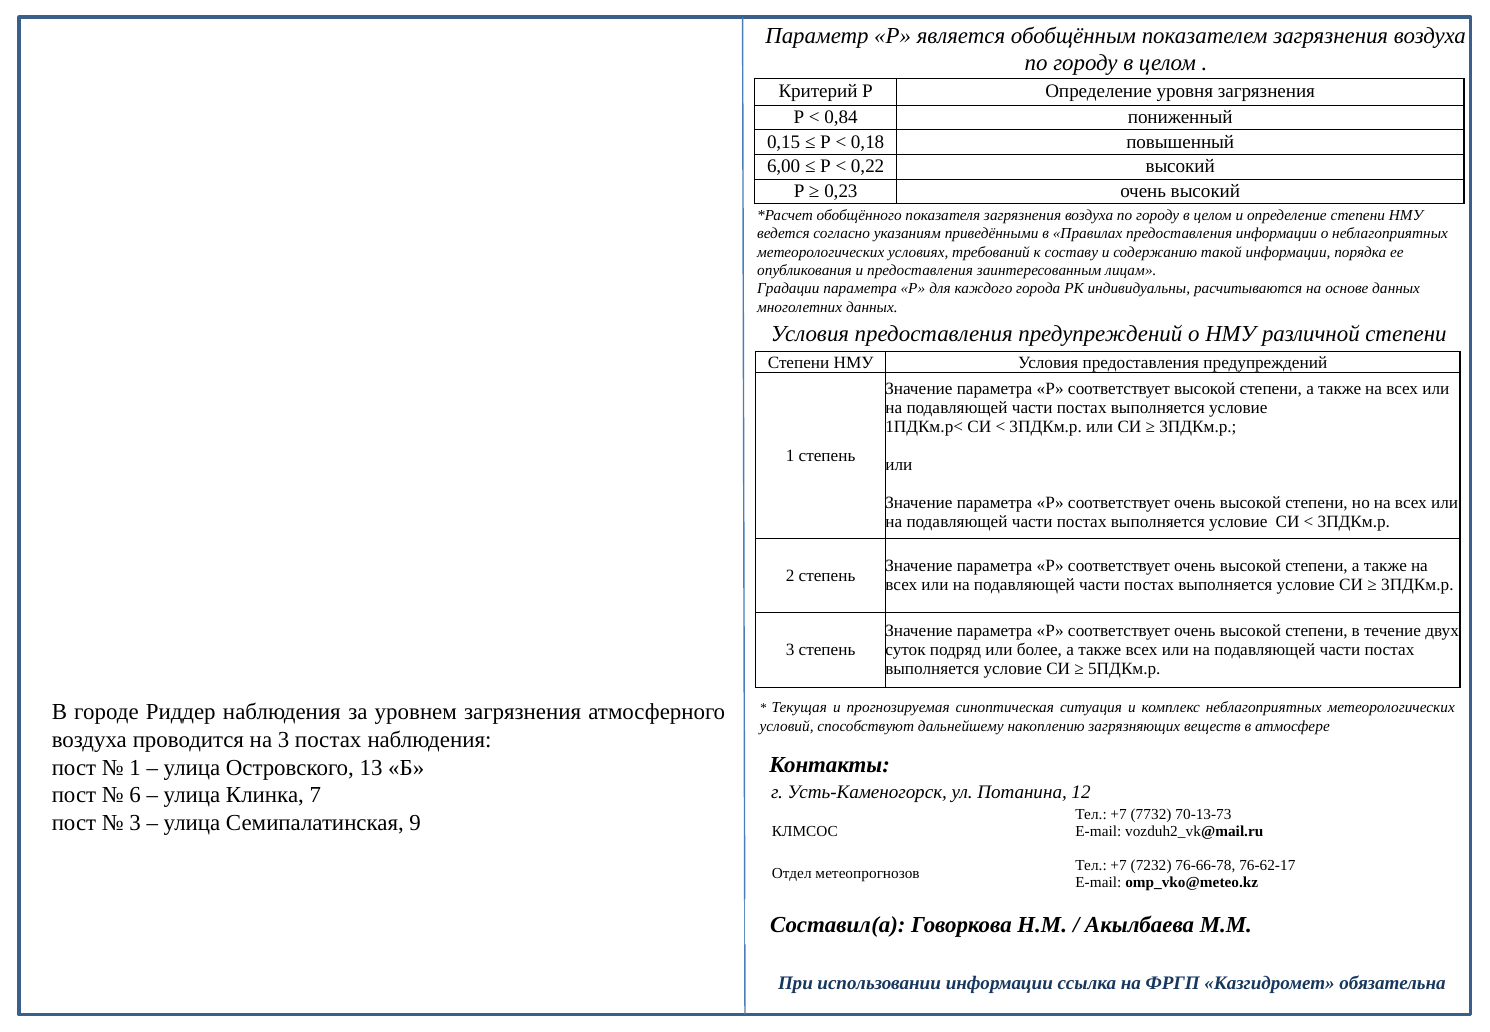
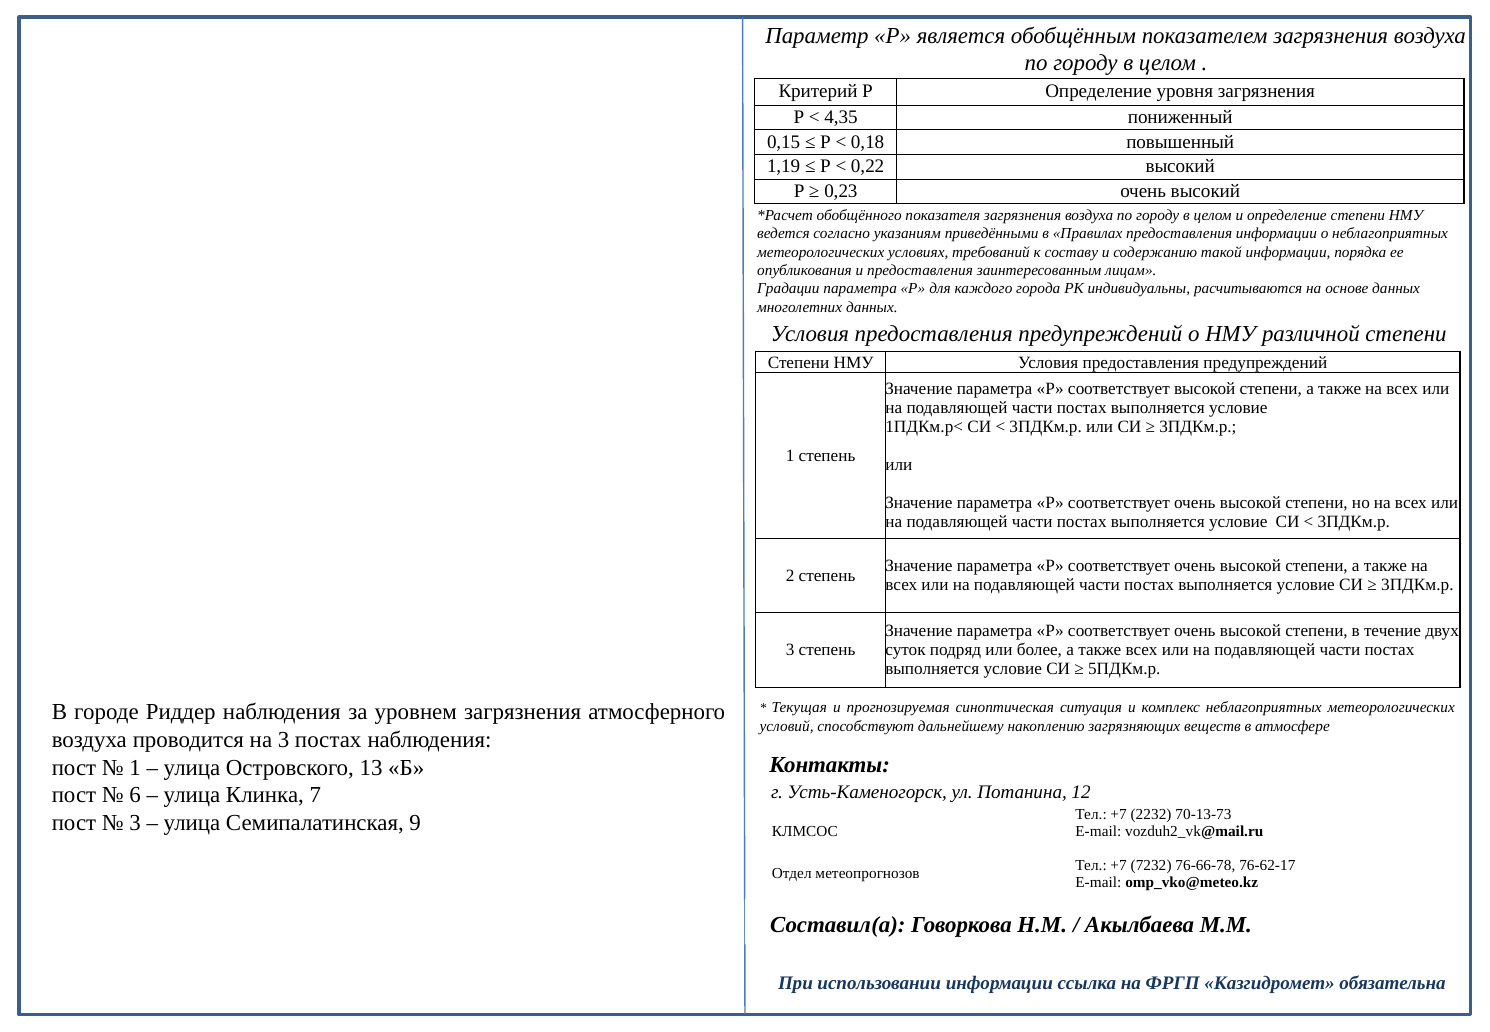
0,84: 0,84 -> 4,35
6,00: 6,00 -> 1,19
7732: 7732 -> 2232
